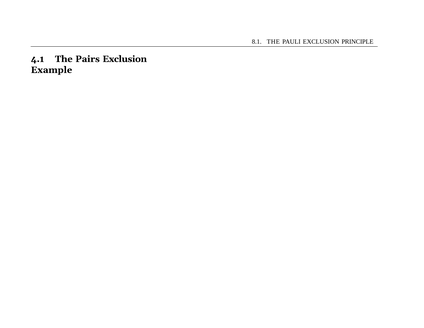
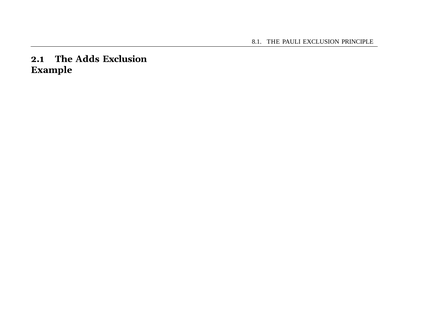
4.1: 4.1 -> 2.1
Pairs: Pairs -> Adds
